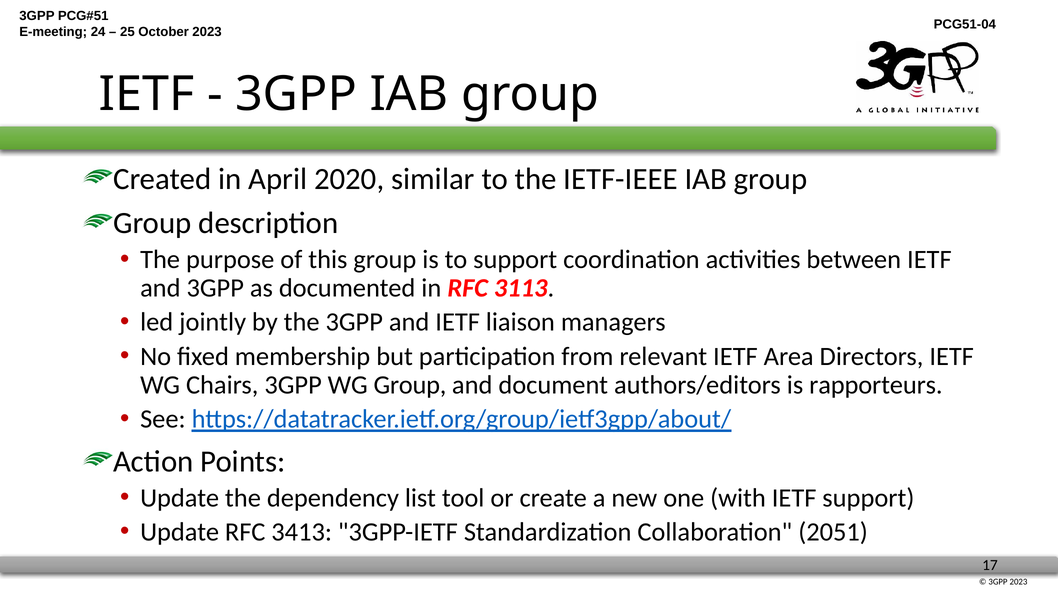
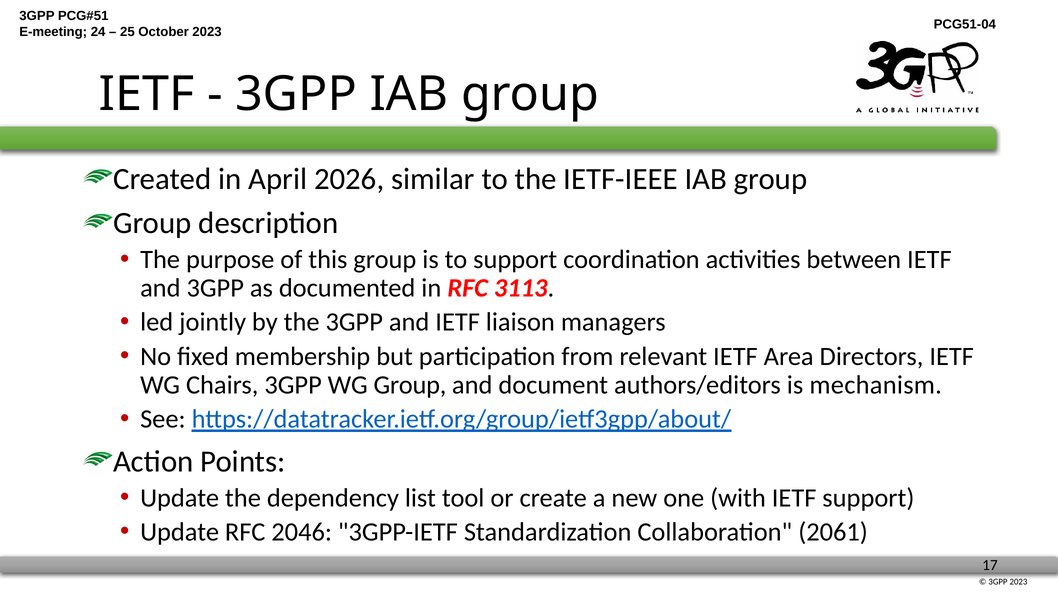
2020: 2020 -> 2026
rapporteurs: rapporteurs -> mechanism
3413: 3413 -> 2046
2051: 2051 -> 2061
